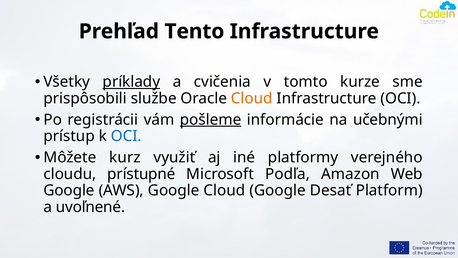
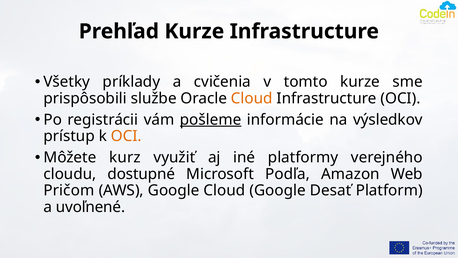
Prehľad Tento: Tento -> Kurze
príklady underline: present -> none
učebnými: učebnými -> výsledkov
OCI at (126, 136) colour: blue -> orange
prístupné: prístupné -> dostupné
Google at (69, 190): Google -> Pričom
